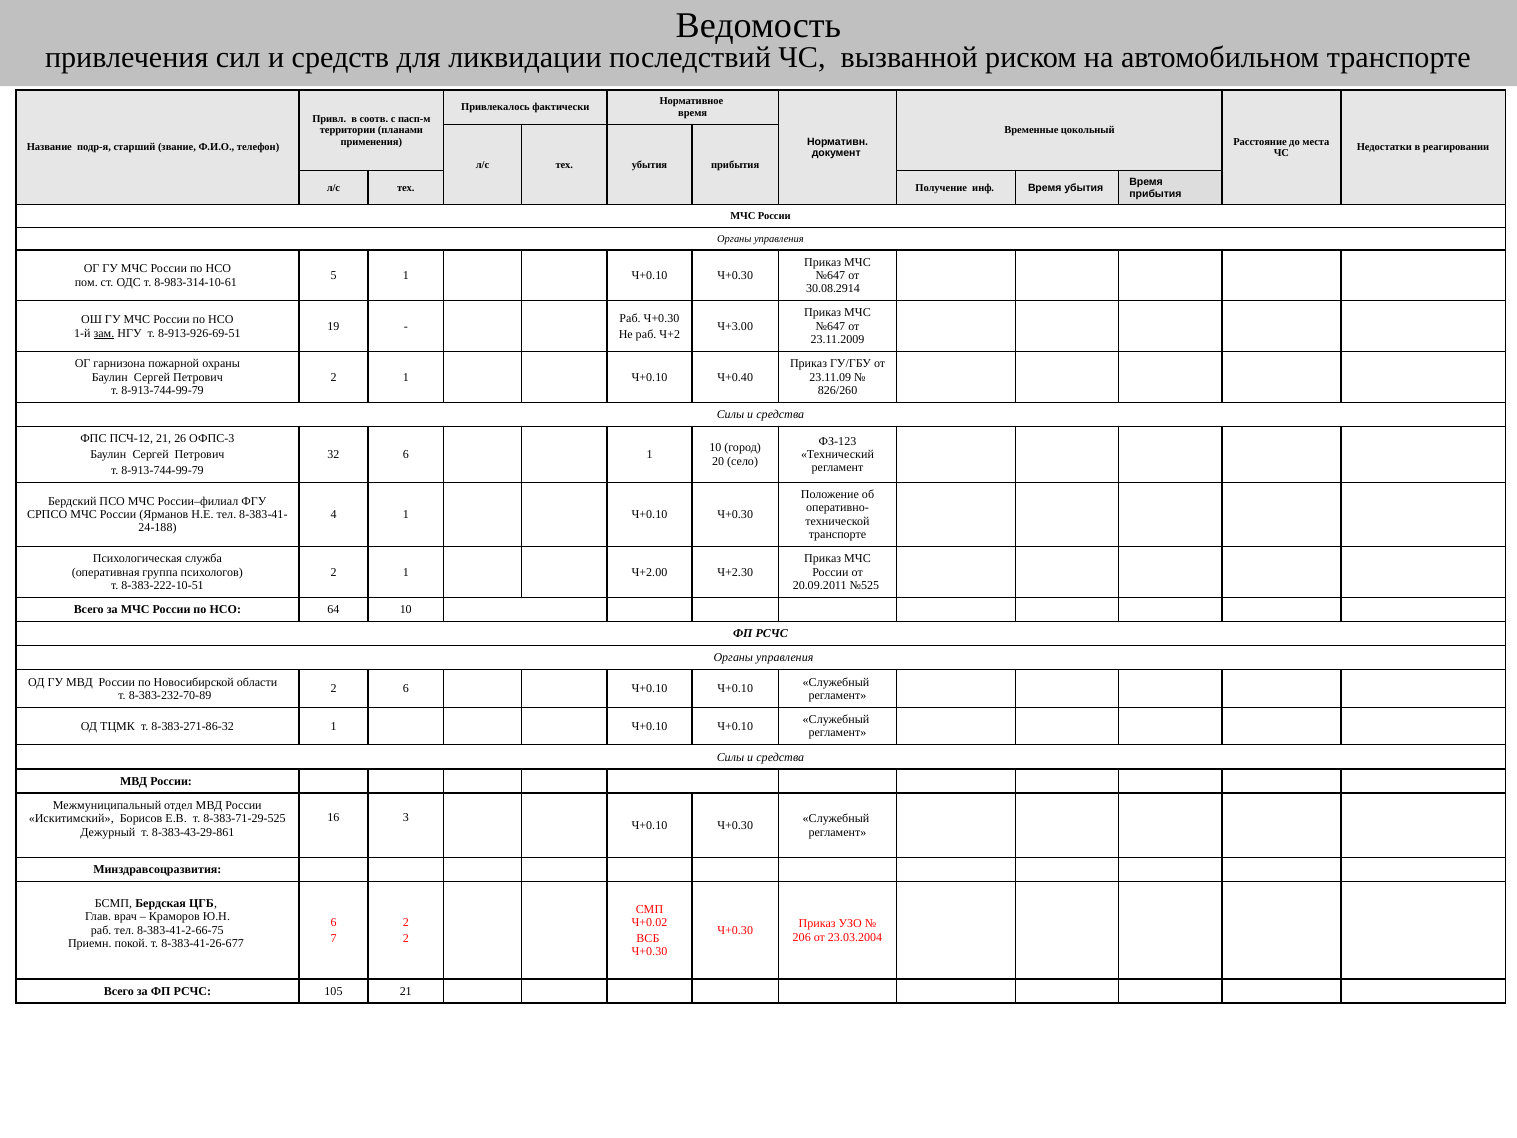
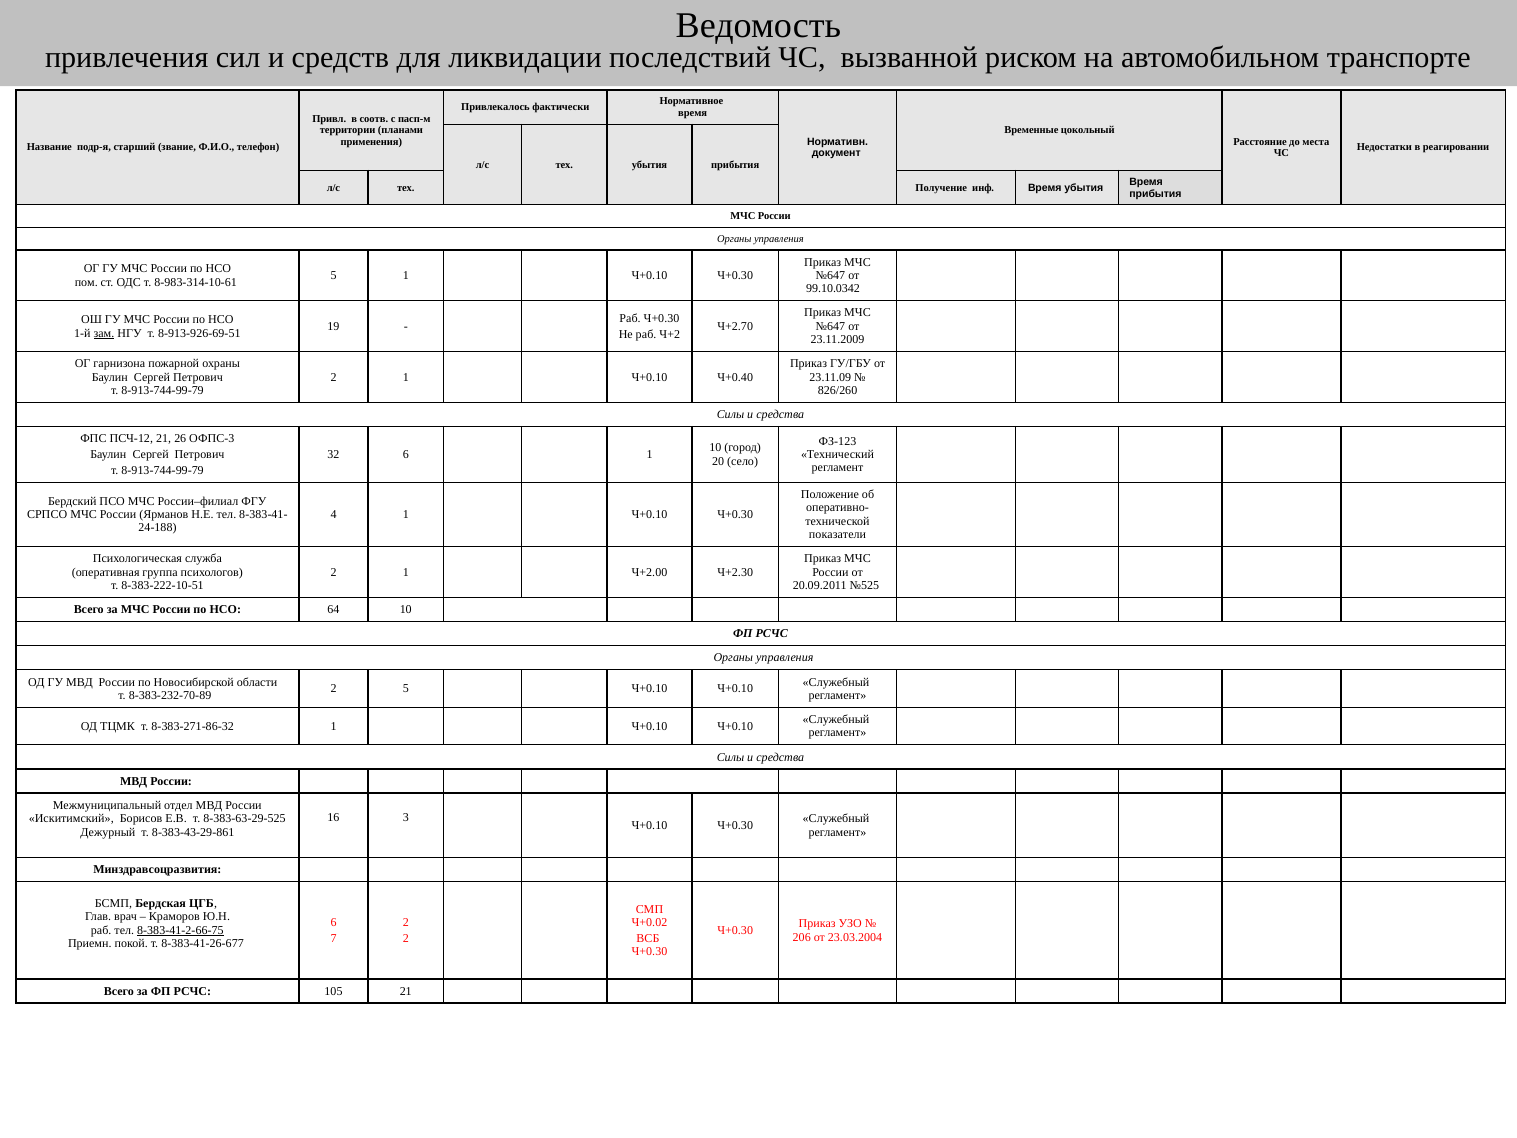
30.08.2914: 30.08.2914 -> 99.10.0342
Ч+3.00: Ч+3.00 -> Ч+2.70
транспорте at (838, 534): транспорте -> показатели
2 6: 6 -> 5
8-383-71-29-525: 8-383-71-29-525 -> 8-383-63-29-525
8-383-41-2-66-75 underline: none -> present
